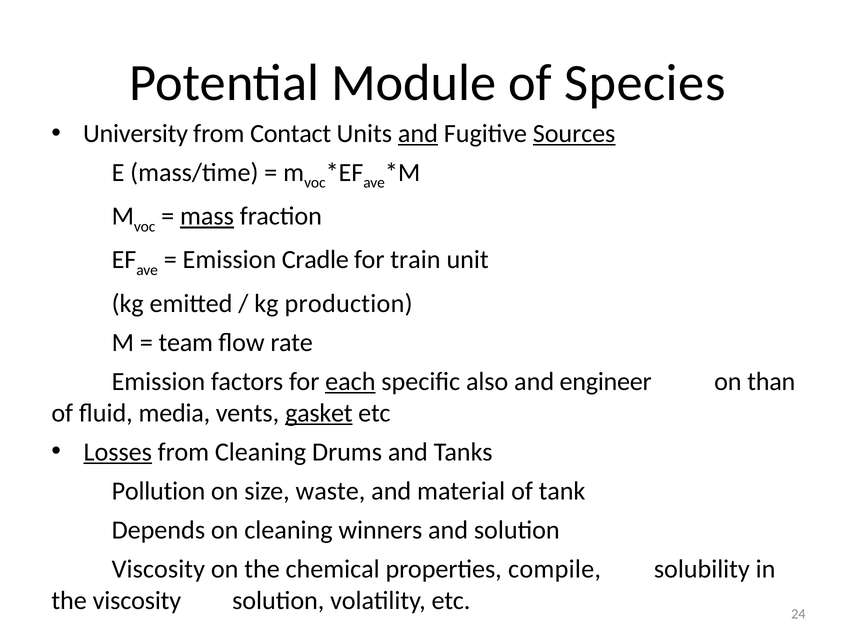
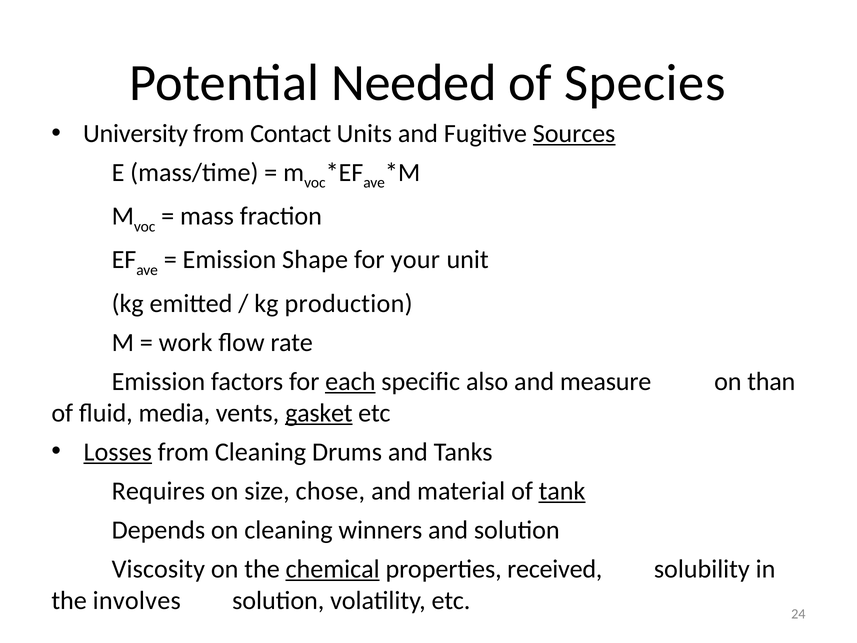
Module: Module -> Needed
and at (418, 134) underline: present -> none
mass underline: present -> none
Cradle: Cradle -> Shape
train: train -> your
team: team -> work
engineer: engineer -> measure
Pollution: Pollution -> Requires
waste: waste -> chose
tank underline: none -> present
chemical underline: none -> present
compile: compile -> received
the viscosity: viscosity -> involves
